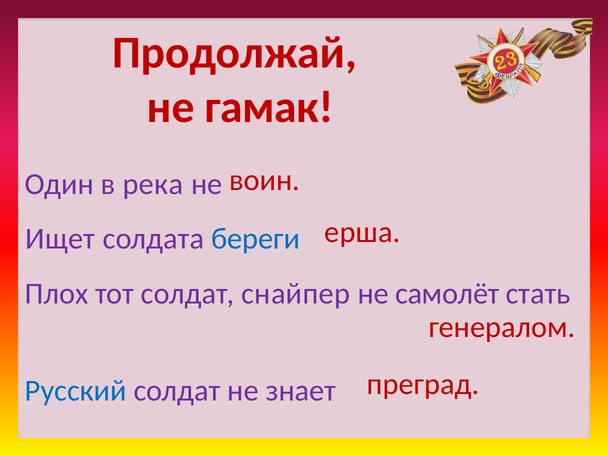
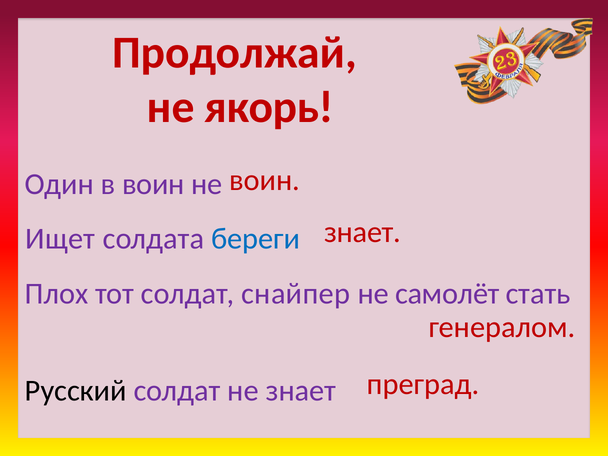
гамак: гамак -> якорь
в река: река -> воин
ерша at (362, 232): ерша -> знает
Русский colour: blue -> black
